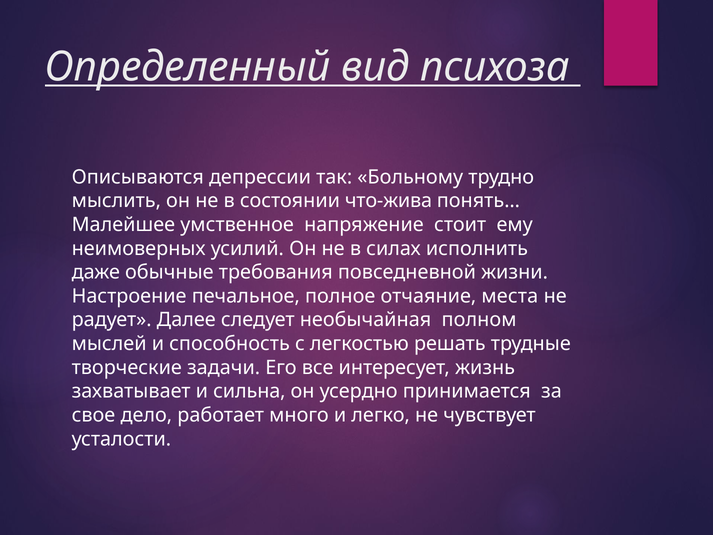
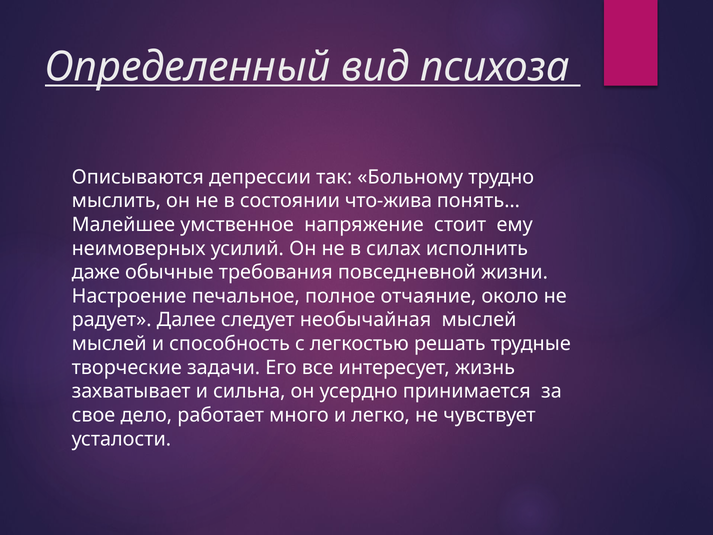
места: места -> около
необычайная полном: полном -> мыслей
